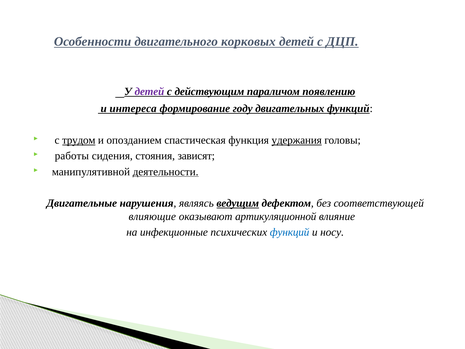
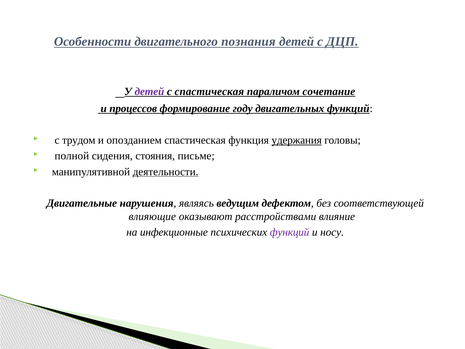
корковых: корковых -> познания
с действующим: действующим -> спастическая
появлению: появлению -> сочетание
интереса: интереса -> процессов
трудом underline: present -> none
работы: работы -> полной
зависят: зависят -> письме
ведущим underline: present -> none
артикуляционной: артикуляционной -> расстройствами
функций at (290, 232) colour: blue -> purple
